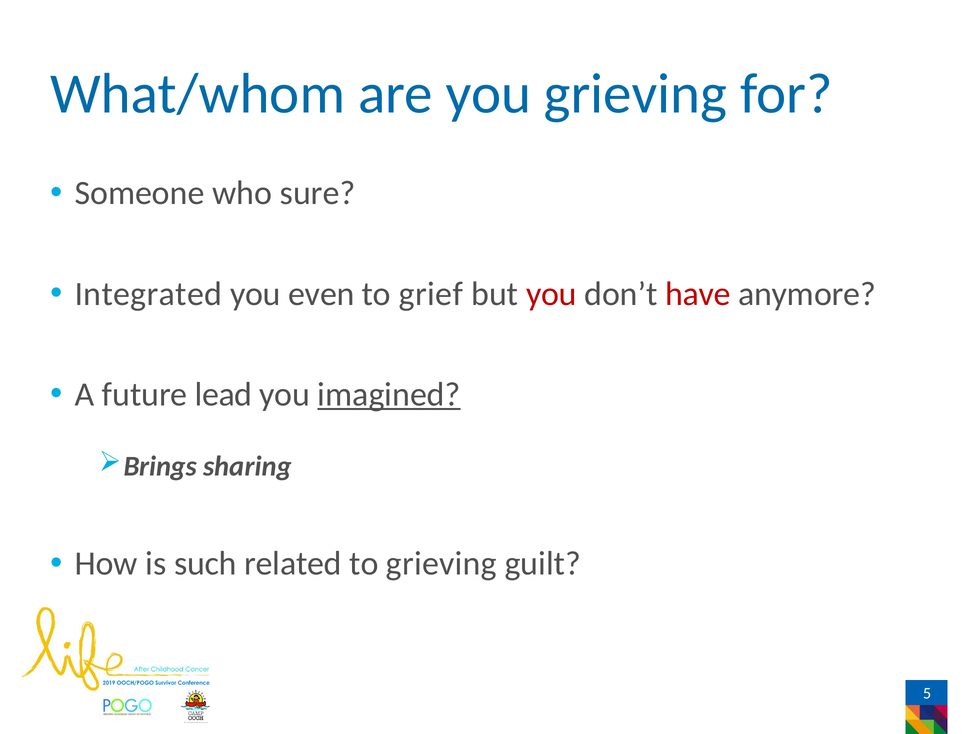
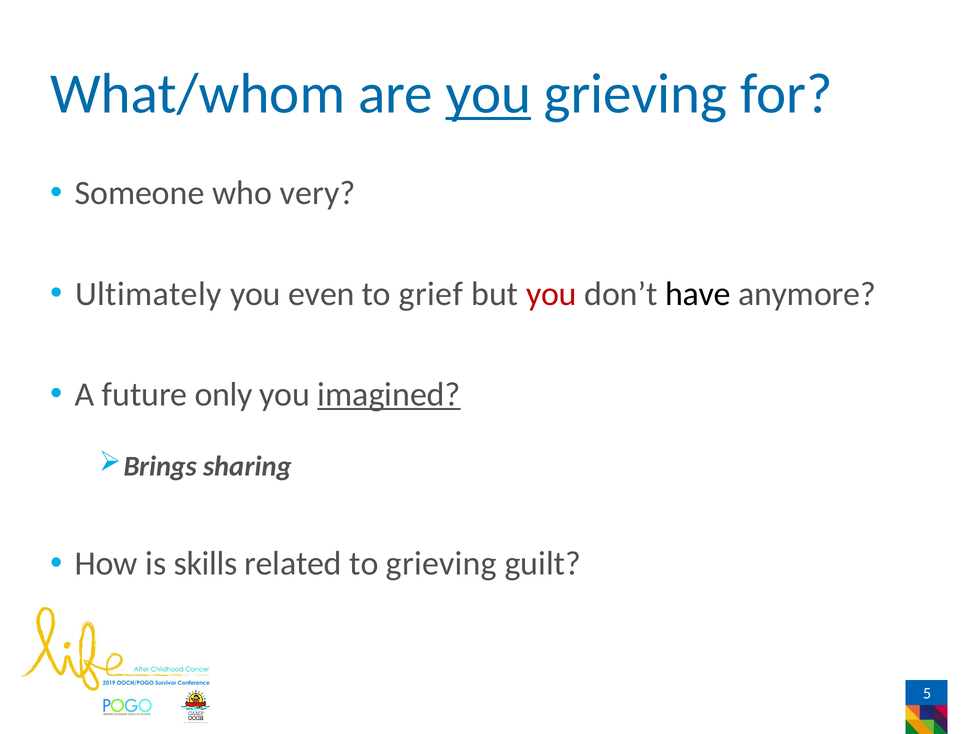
you at (488, 94) underline: none -> present
sure: sure -> very
Integrated: Integrated -> Ultimately
have colour: red -> black
lead: lead -> only
such: such -> skills
